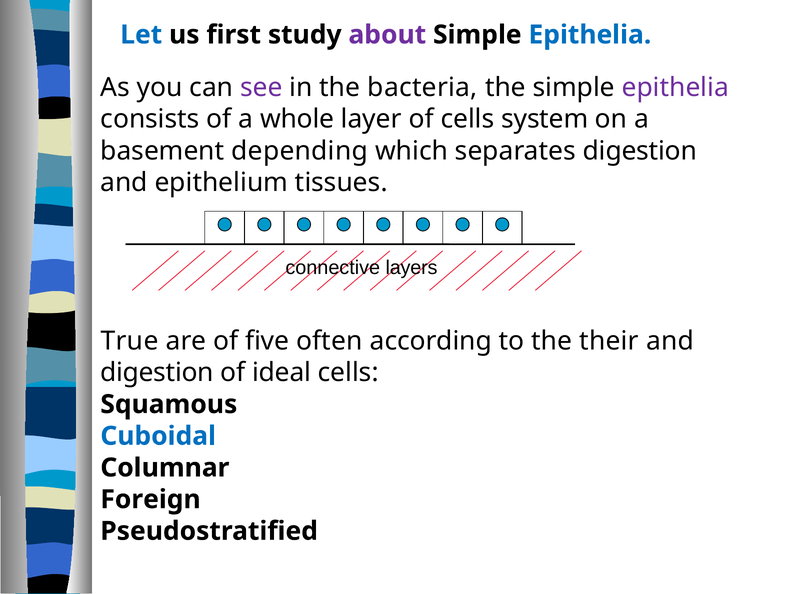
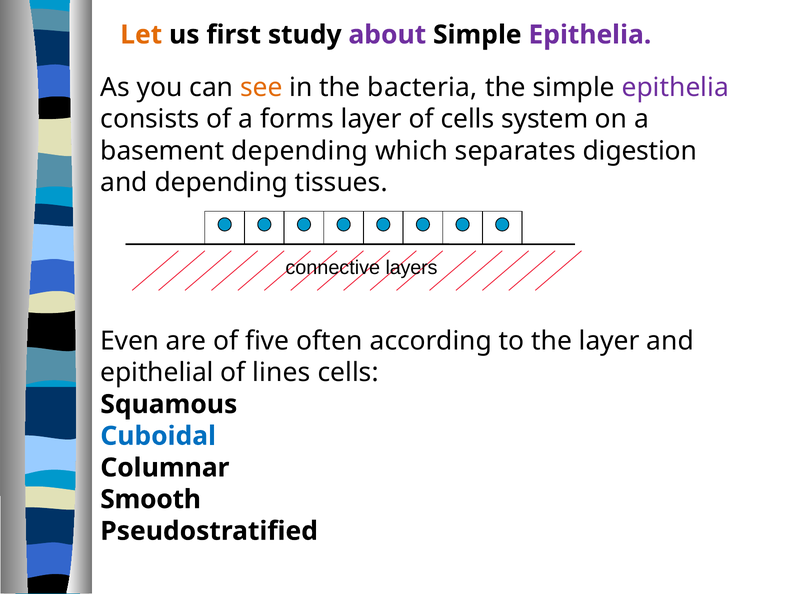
Let colour: blue -> orange
Epithelia at (590, 35) colour: blue -> purple
see colour: purple -> orange
whole: whole -> forms
and epithelium: epithelium -> depending
True: True -> Even
the their: their -> layer
digestion at (157, 373): digestion -> epithelial
ideal: ideal -> lines
Foreign: Foreign -> Smooth
